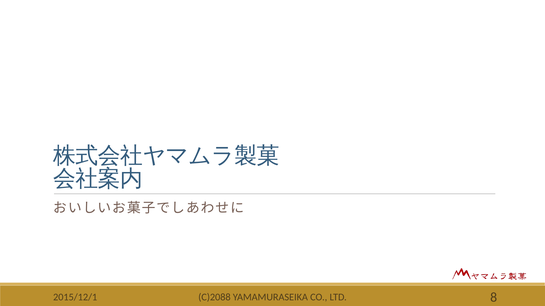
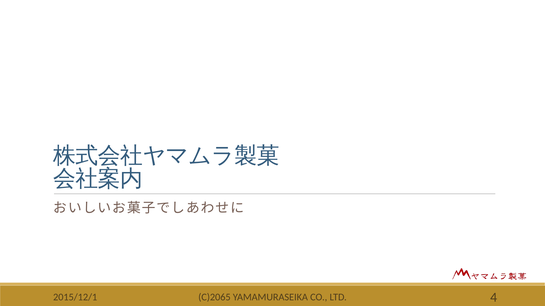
C)2088: C)2088 -> C)2065
8: 8 -> 4
